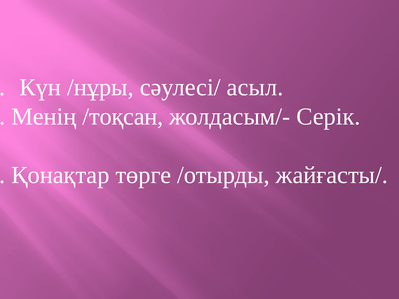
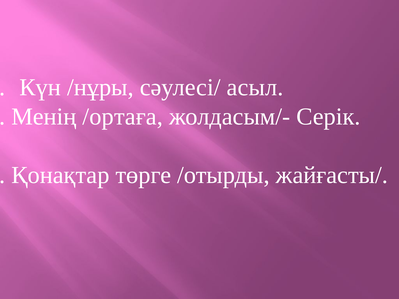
/тоқсан: /тоқсан -> /ортаға
